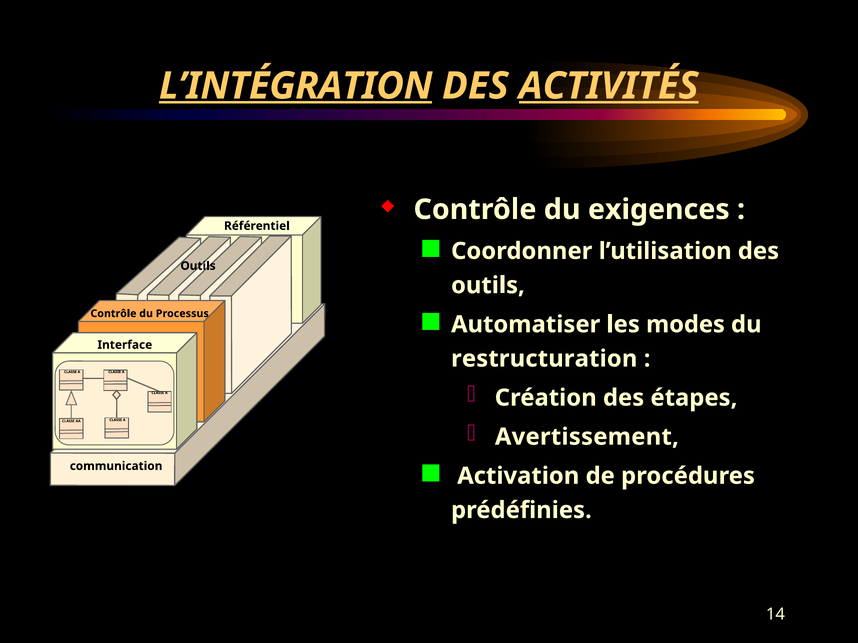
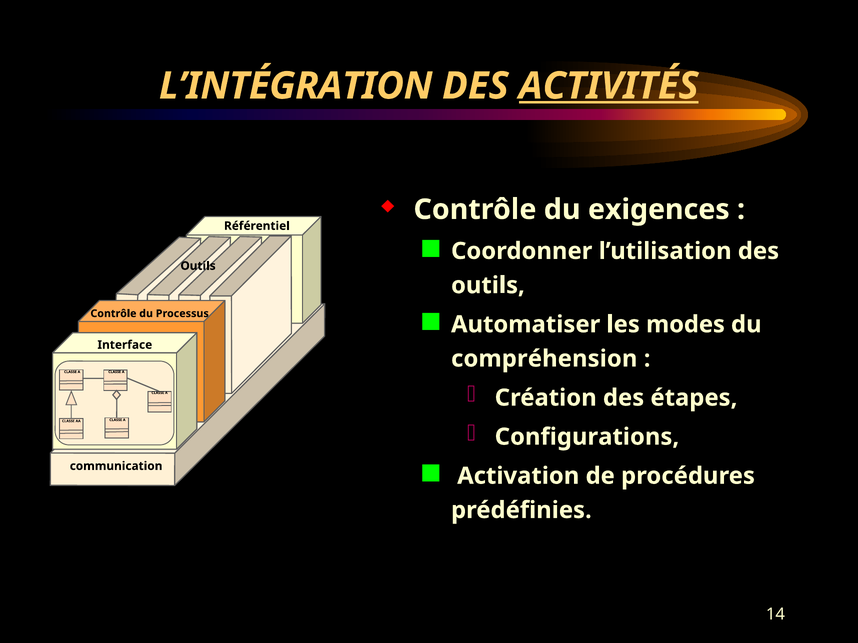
L’INTÉGRATION underline: present -> none
restructuration: restructuration -> compréhension
Avertissement: Avertissement -> Configurations
